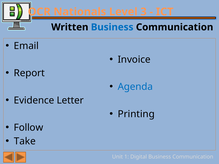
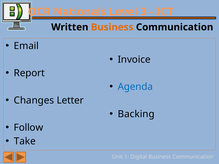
Business at (112, 27) colour: blue -> orange
Evidence: Evidence -> Changes
Printing: Printing -> Backing
